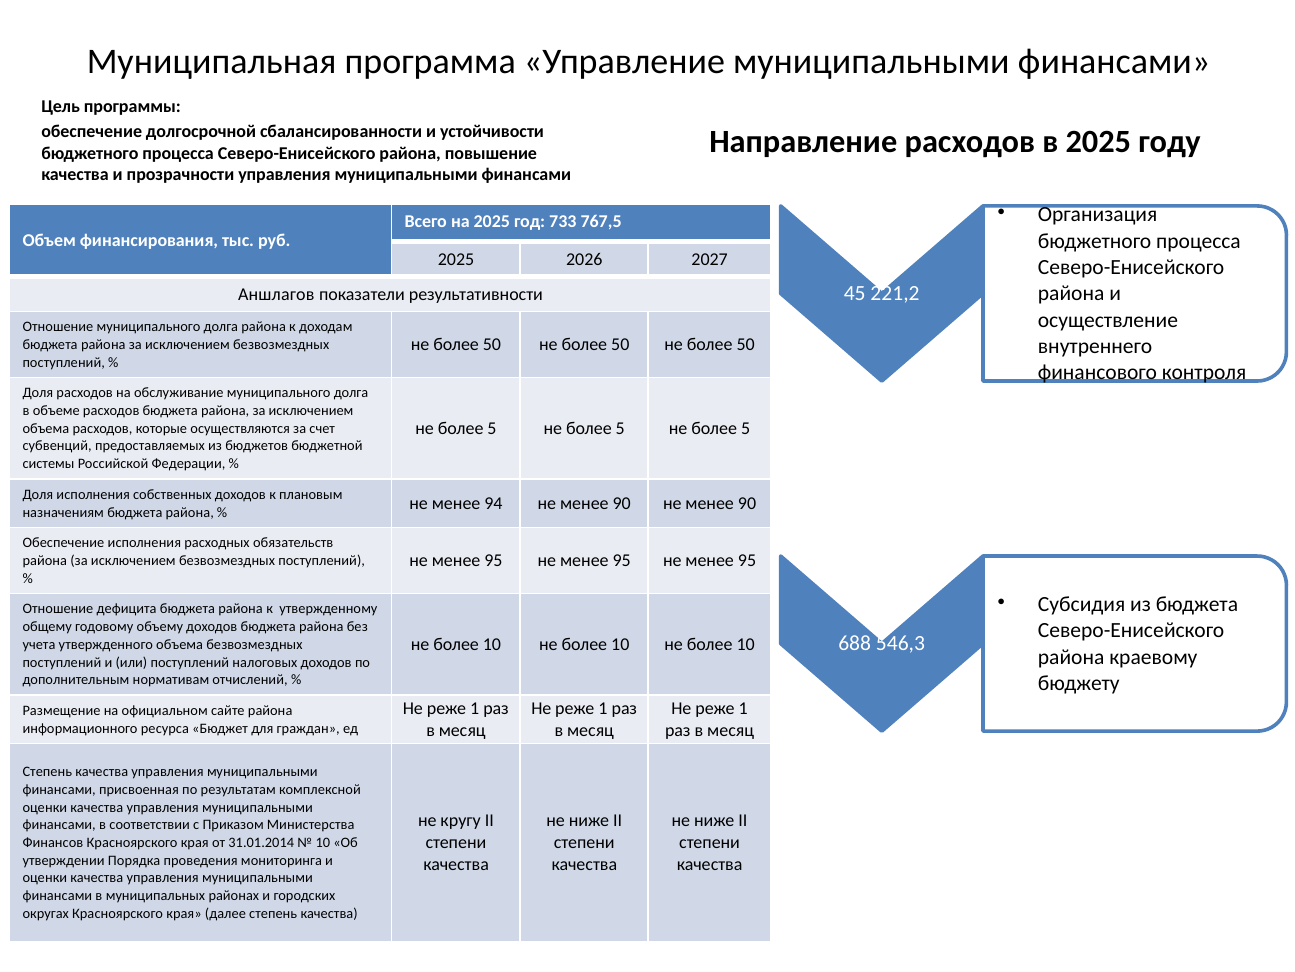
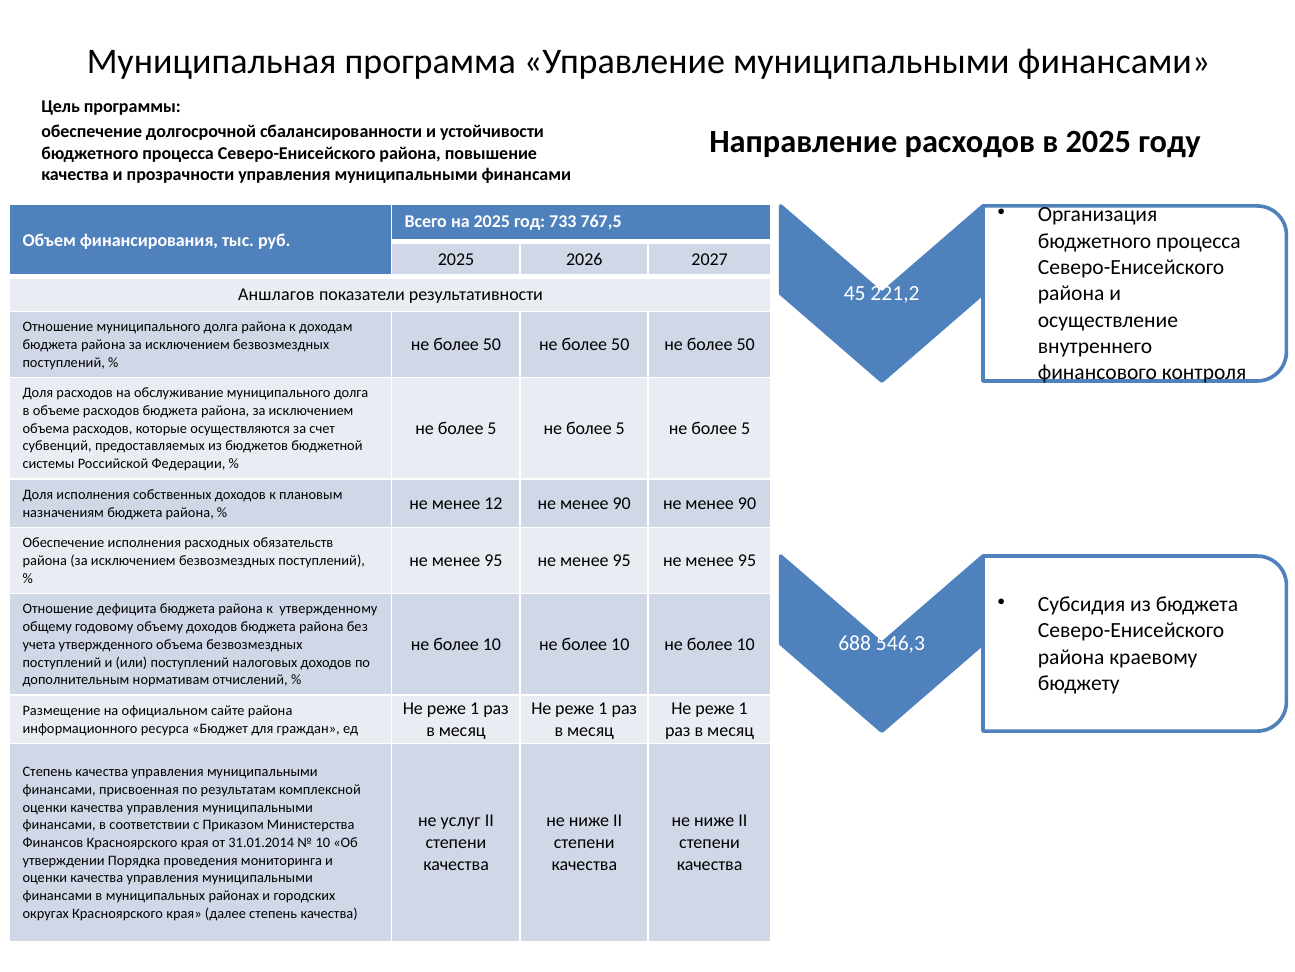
94: 94 -> 12
кругу: кругу -> услуг
